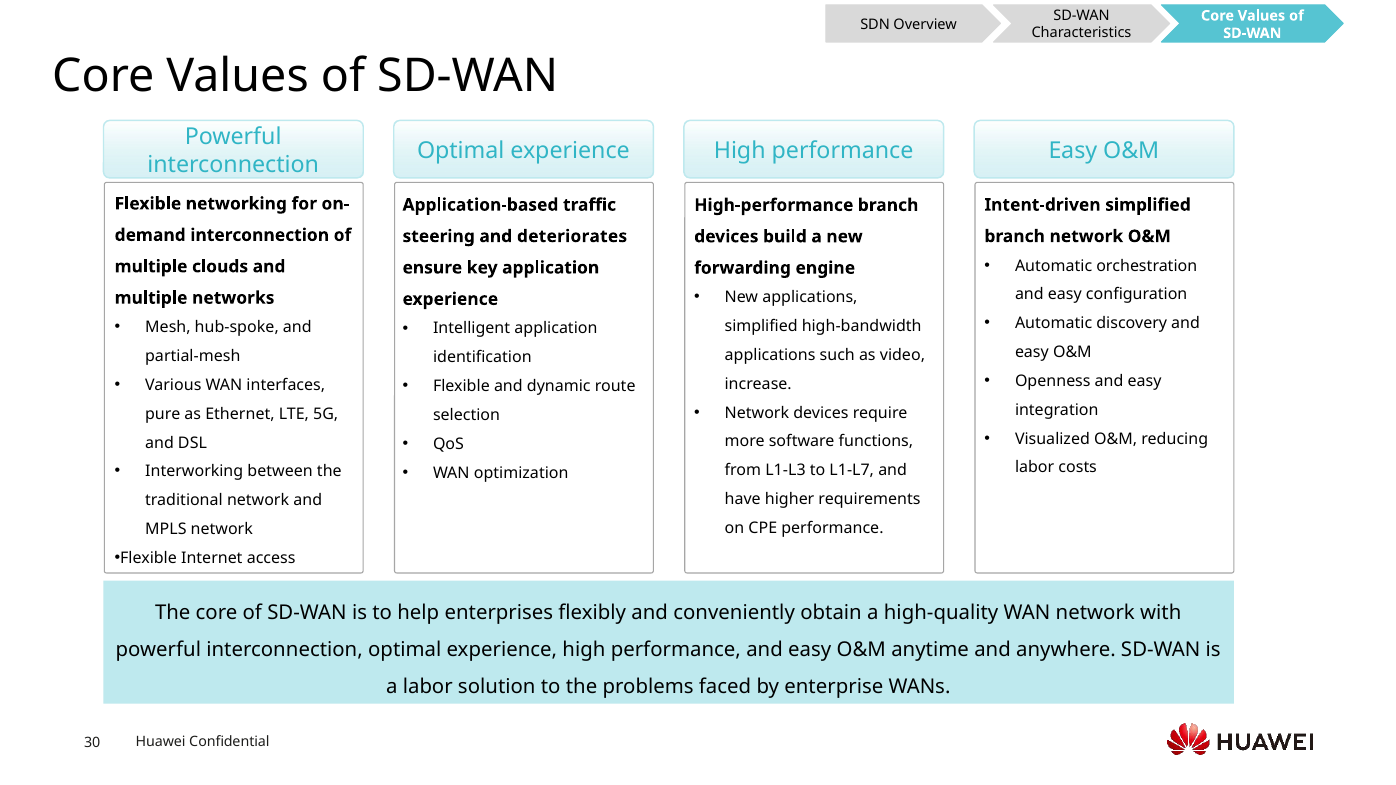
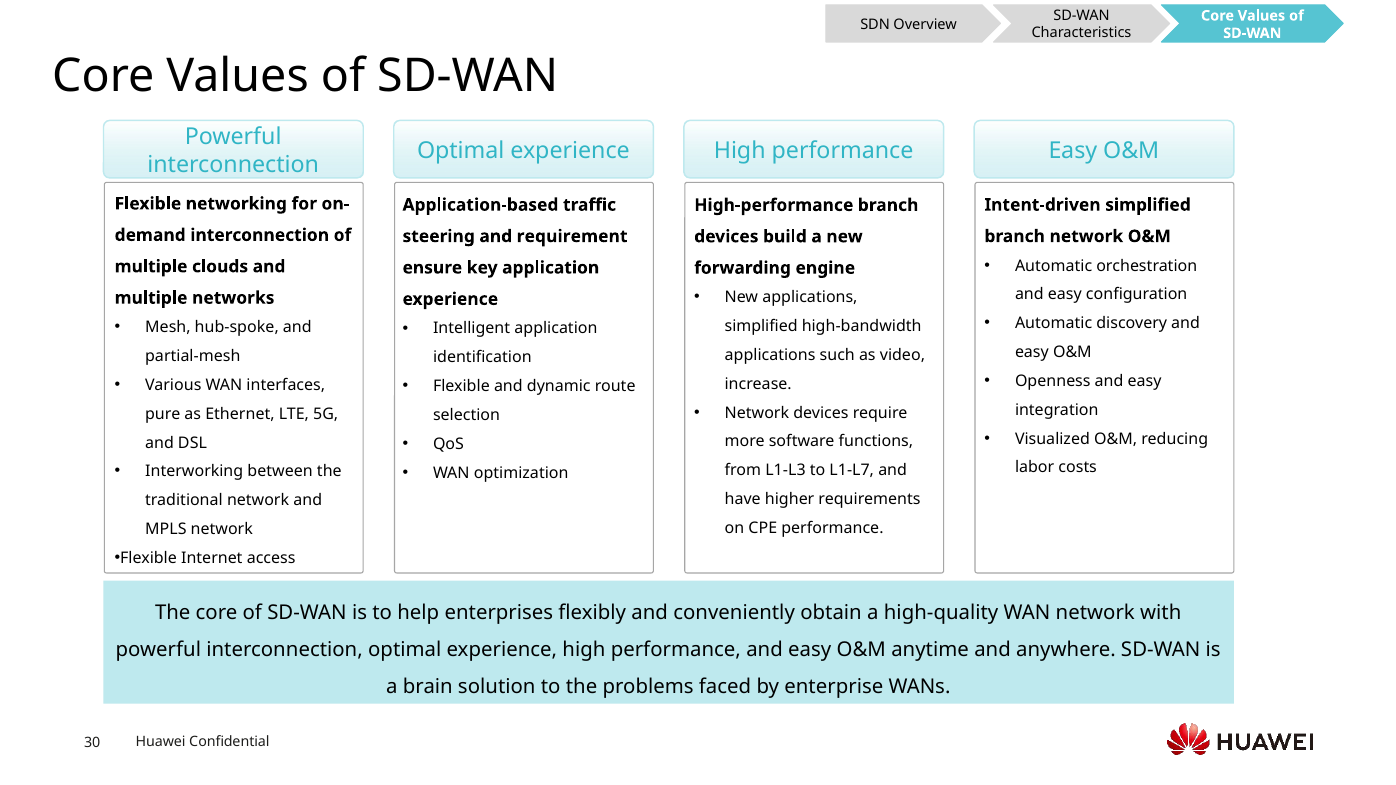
deteriorates: deteriorates -> requirement
a labor: labor -> brain
